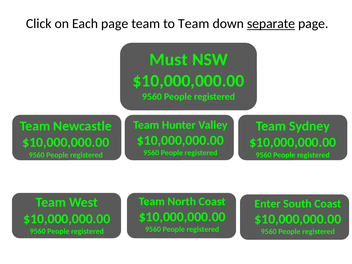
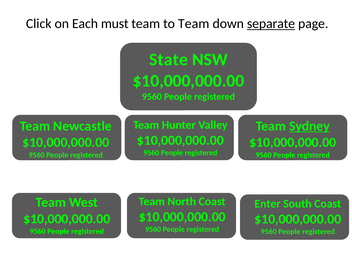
Each page: page -> must
Must: Must -> State
Sydney underline: none -> present
